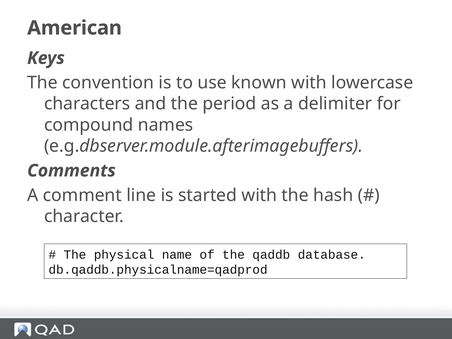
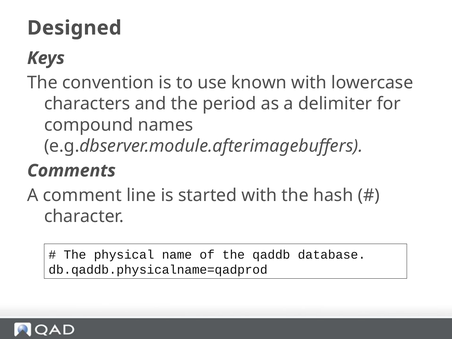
American: American -> Designed
